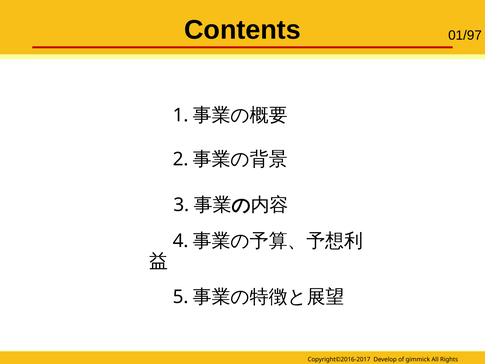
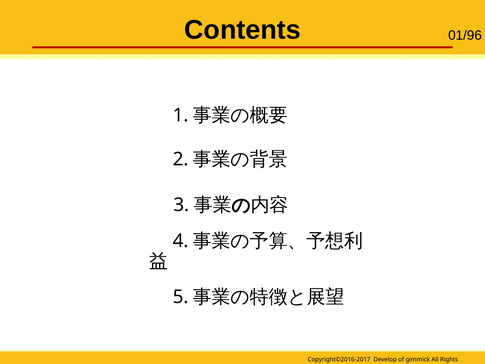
01/97: 01/97 -> 01/96
